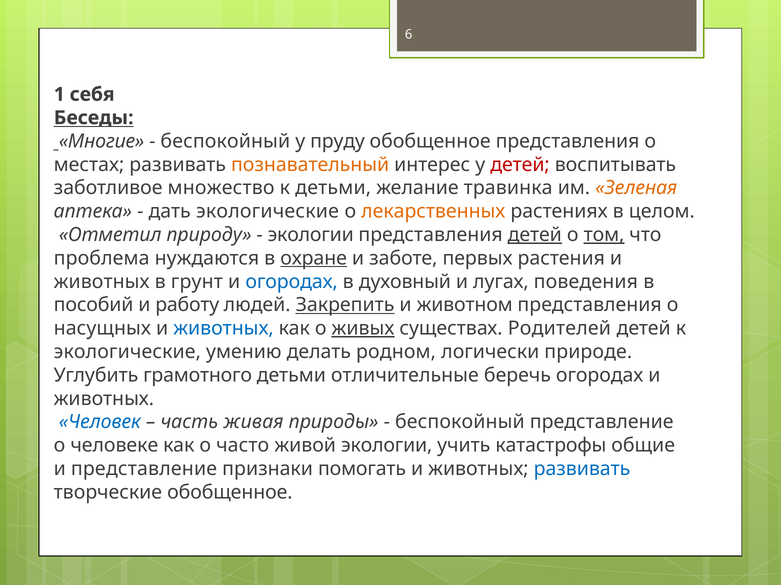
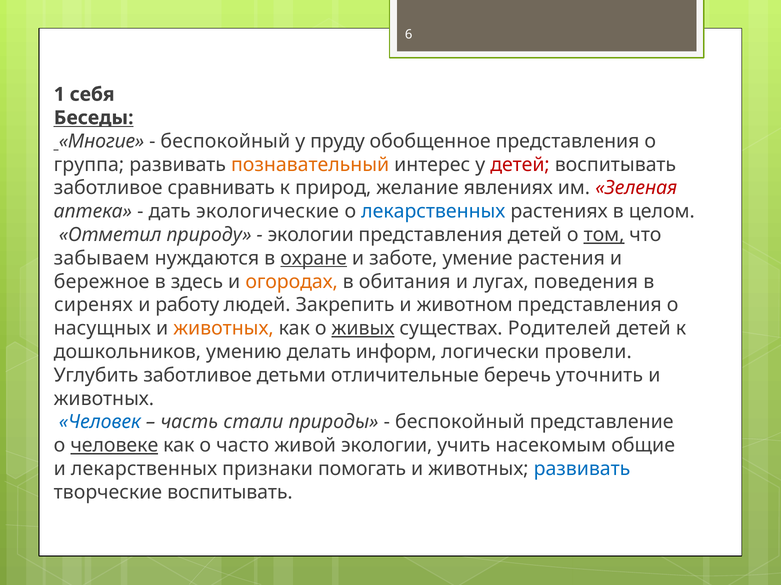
местах: местах -> группа
множество: множество -> сравнивать
к детьми: детьми -> природ
травинка: травинка -> явлениях
Зеленая colour: orange -> red
лекарственных at (433, 212) colour: orange -> blue
детей at (535, 235) underline: present -> none
проблема: проблема -> забываем
первых: первых -> умение
животных at (102, 282): животных -> бережное
грунт: грунт -> здесь
огородах at (292, 282) colour: blue -> orange
духовный: духовный -> обитания
пособий: пособий -> сиренях
Закрепить underline: present -> none
животных at (223, 329) colour: blue -> orange
экологические at (127, 352): экологические -> дошкольников
родном: родном -> информ
природе: природе -> провели
Углубить грамотного: грамотного -> заботливое
беречь огородах: огородах -> уточнить
живая: живая -> стали
человеке underline: none -> present
катастрофы: катастрофы -> насекомым
и представление: представление -> лекарственных
творческие обобщенное: обобщенное -> воспитывать
